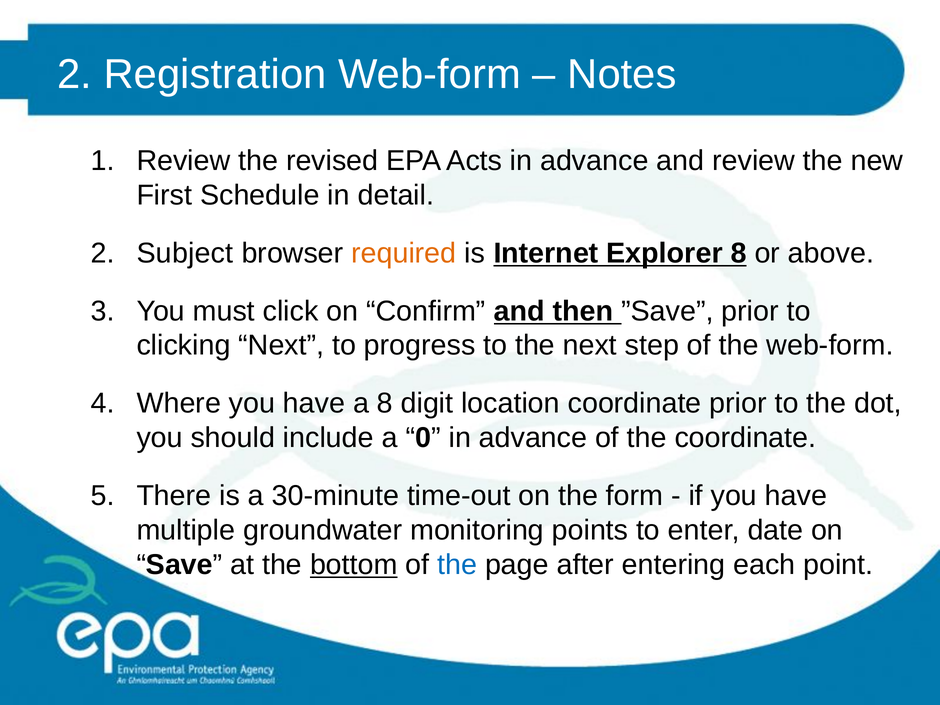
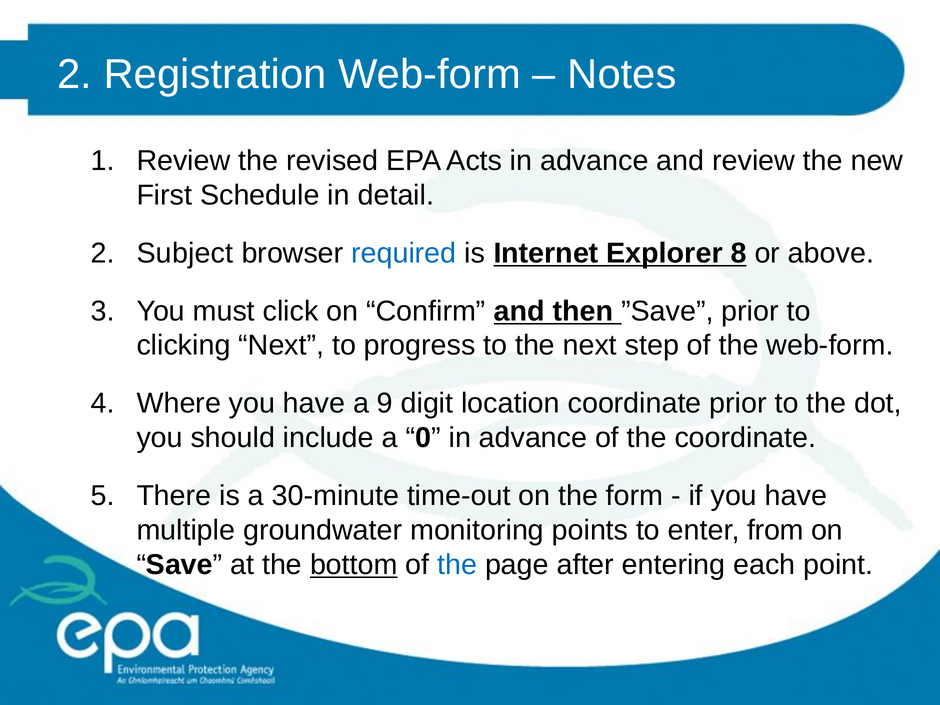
required colour: orange -> blue
a 8: 8 -> 9
date: date -> from
